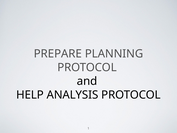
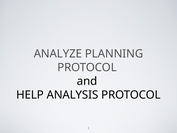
PREPARE: PREPARE -> ANALYZE
